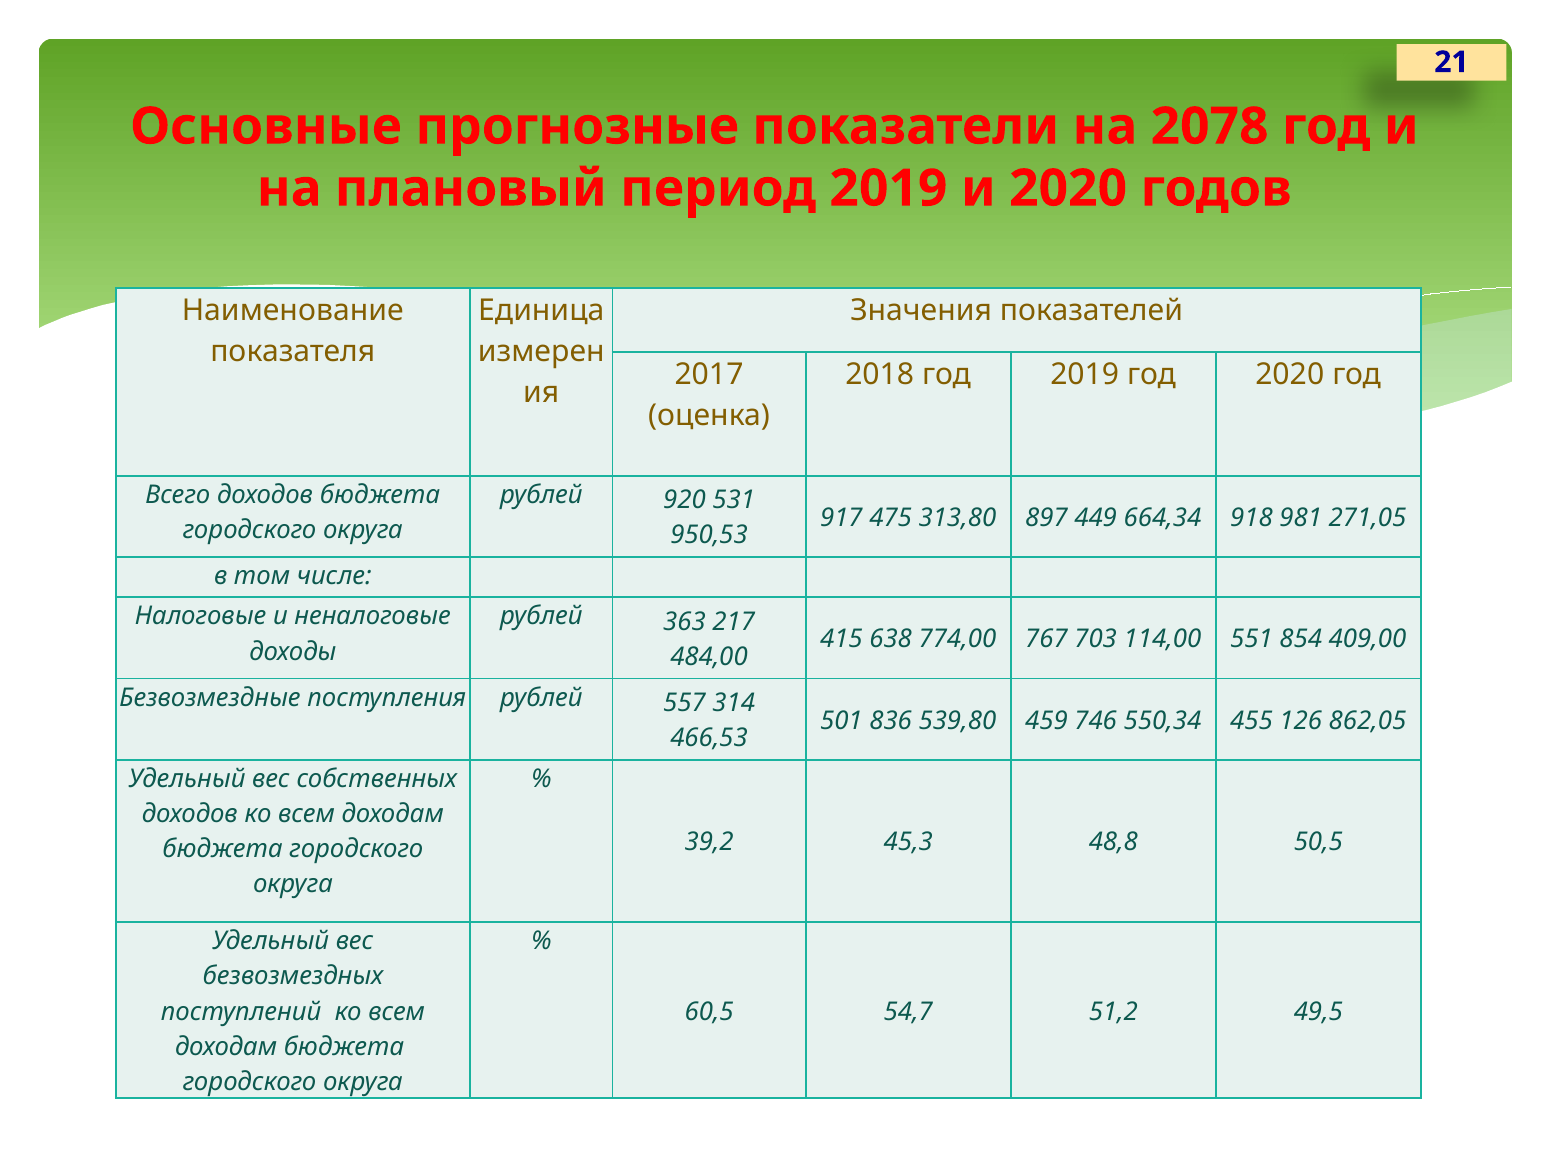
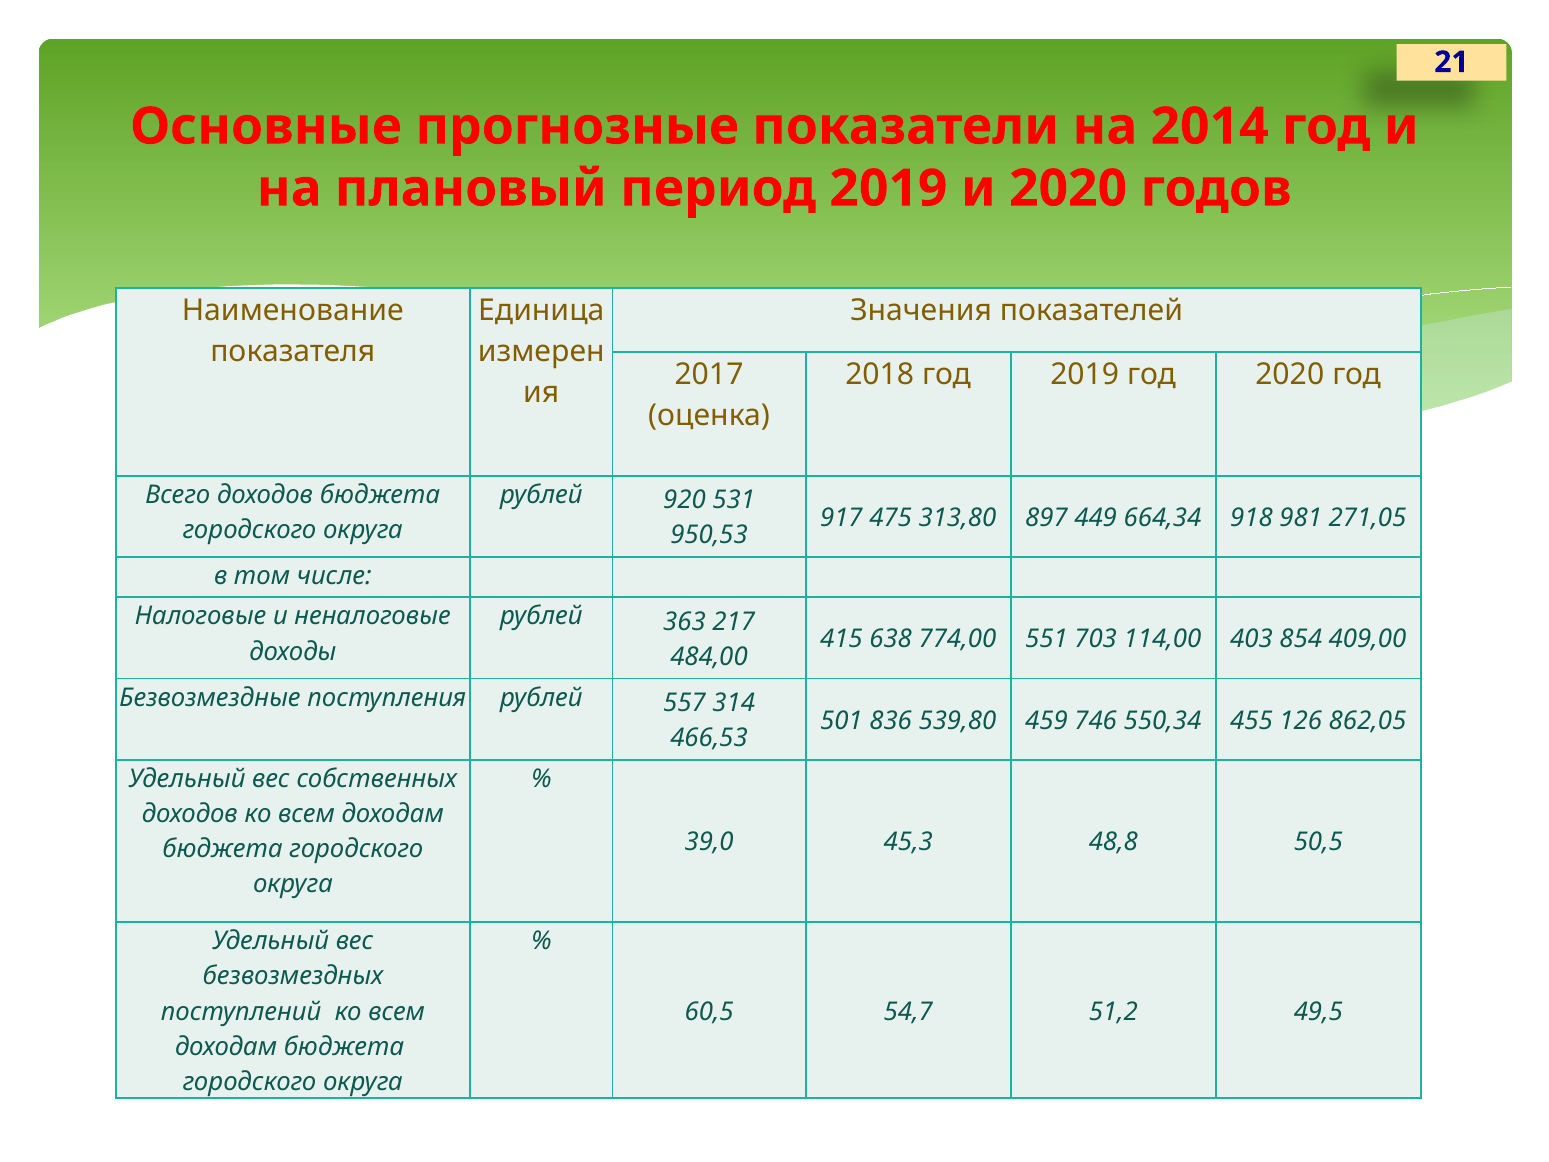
2078: 2078 -> 2014
767: 767 -> 551
551: 551 -> 403
39,2: 39,2 -> 39,0
